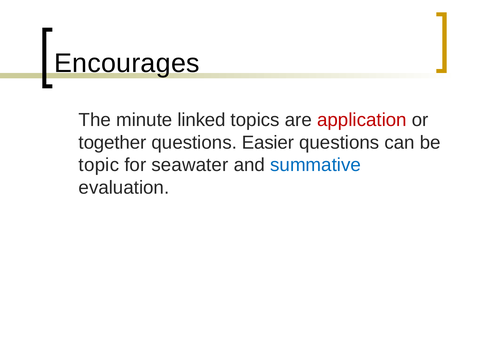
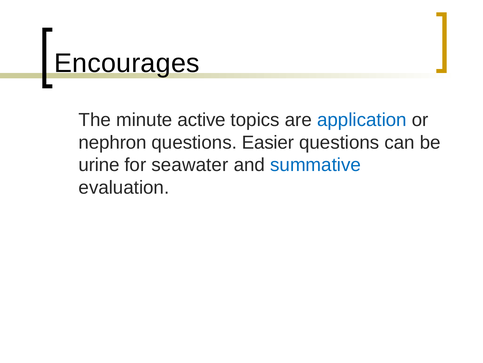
linked: linked -> active
application colour: red -> blue
together: together -> nephron
topic: topic -> urine
